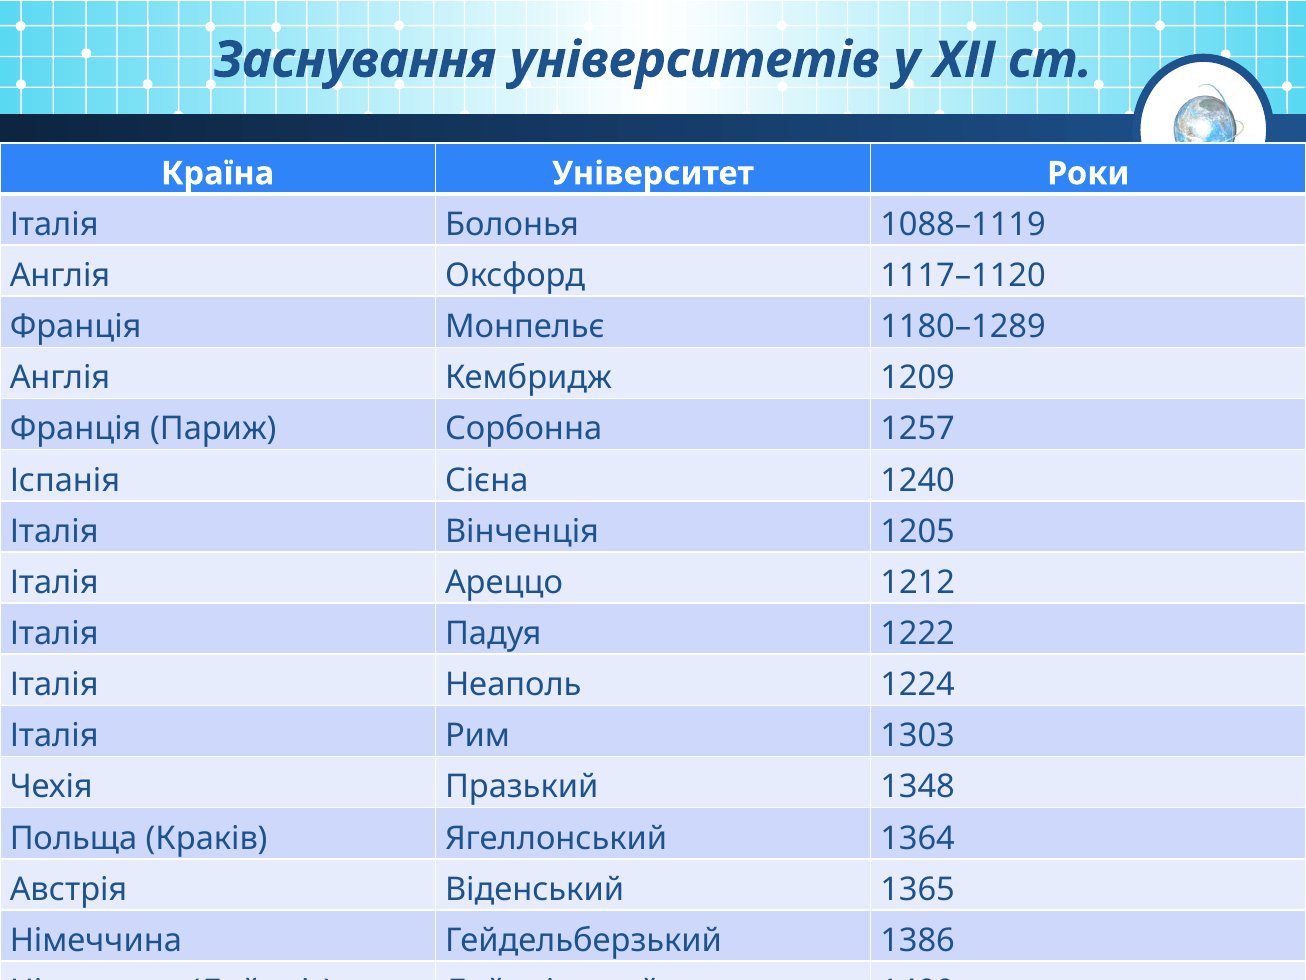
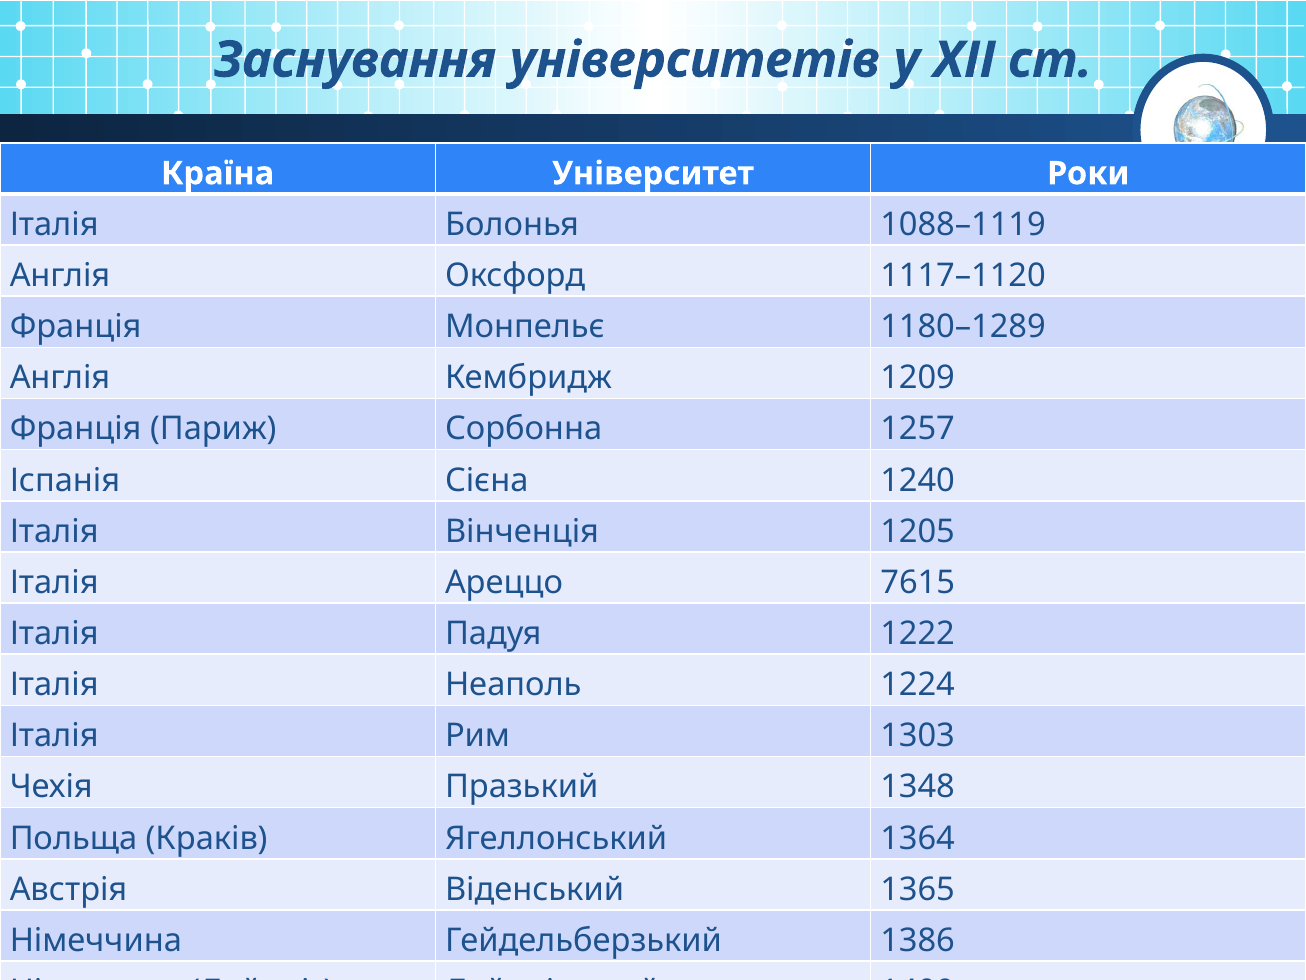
1212: 1212 -> 7615
